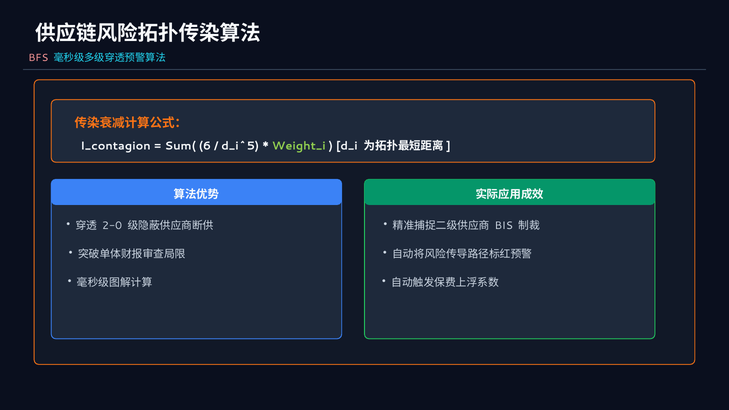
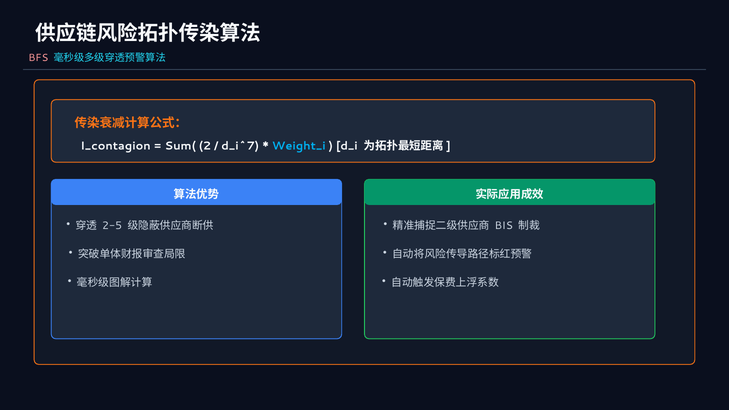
6: 6 -> 2
d_i^5: d_i^5 -> d_i^7
Weight_i colour: light green -> light blue
2-0: 2-0 -> 2-5
